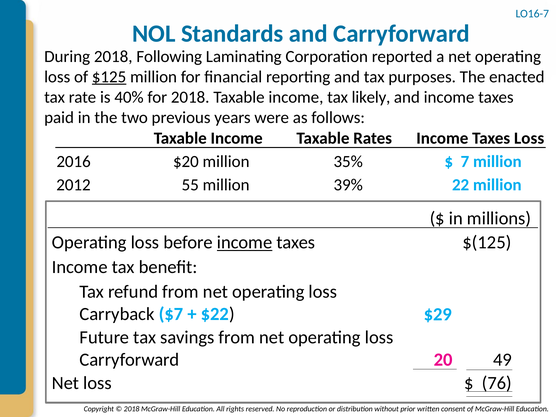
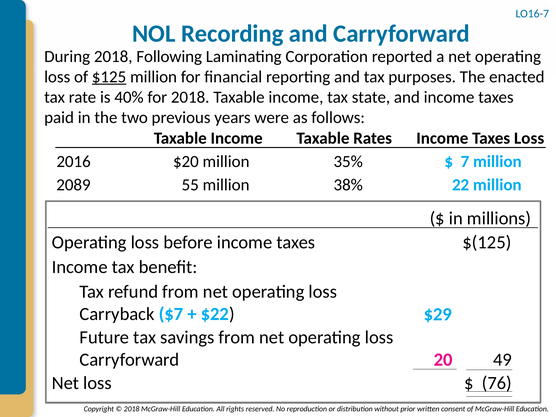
Standards: Standards -> Recording
likely: likely -> state
2012: 2012 -> 2089
39%: 39% -> 38%
income at (245, 243) underline: present -> none
